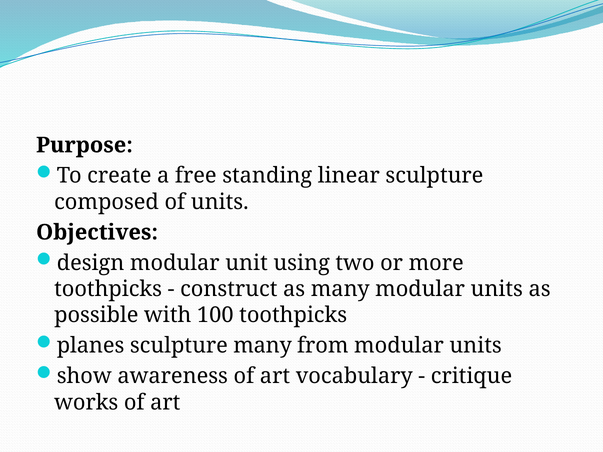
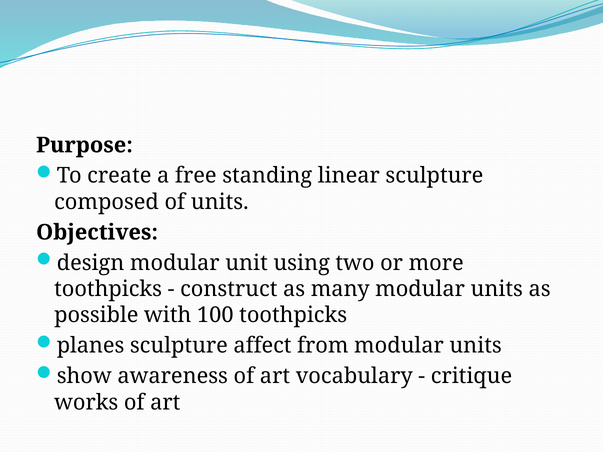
sculpture many: many -> affect
